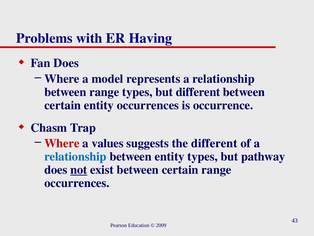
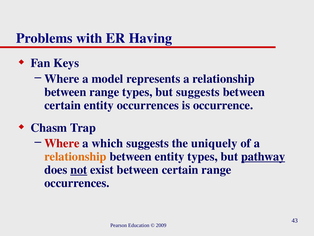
Fan Does: Does -> Keys
but different: different -> suggests
values: values -> which
the different: different -> uniquely
relationship at (75, 156) colour: blue -> orange
pathway underline: none -> present
